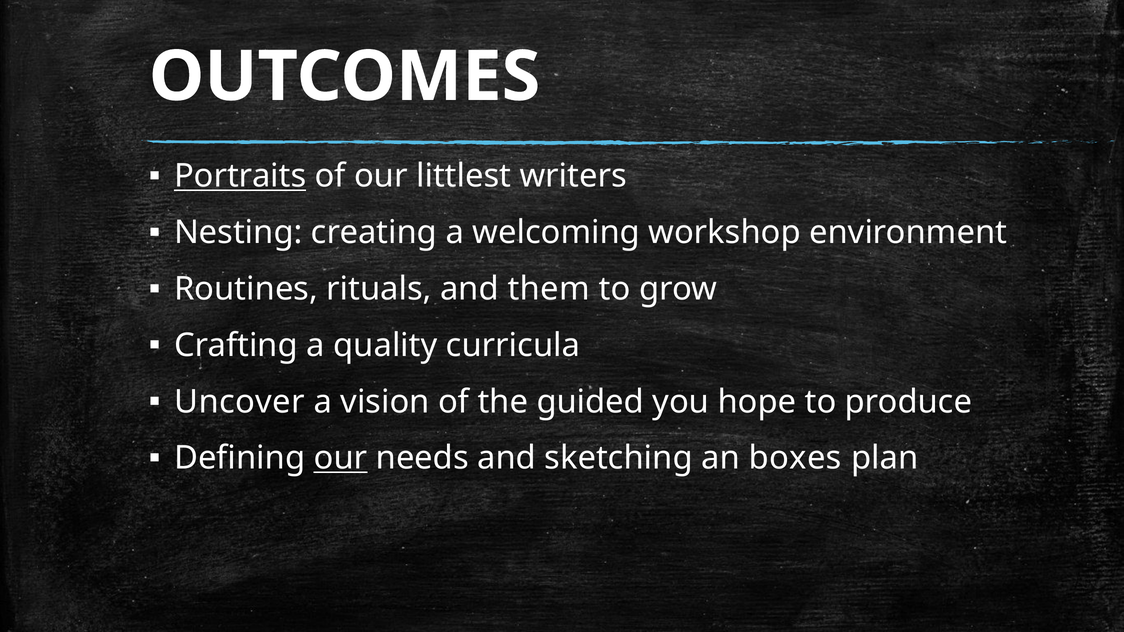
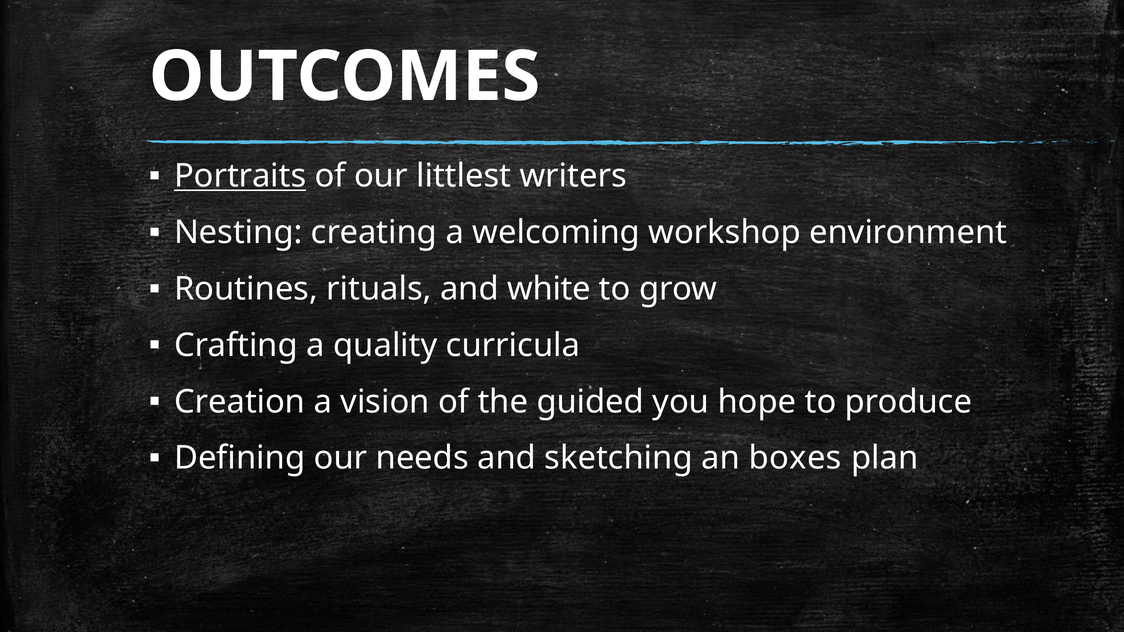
them: them -> white
Uncover: Uncover -> Creation
our at (340, 458) underline: present -> none
